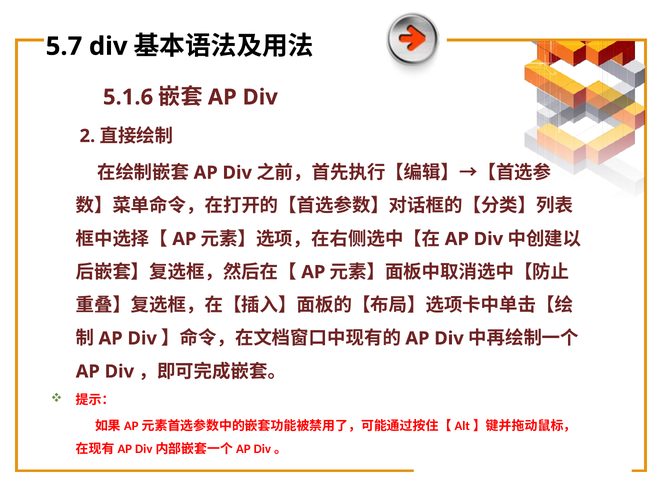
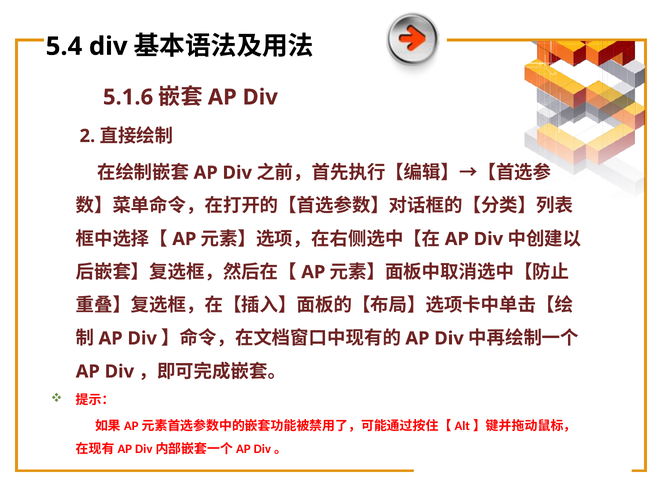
5.7: 5.7 -> 5.4
